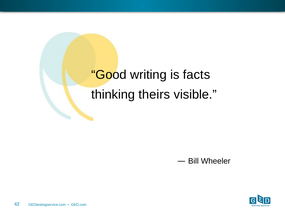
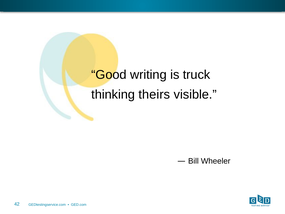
facts: facts -> truck
